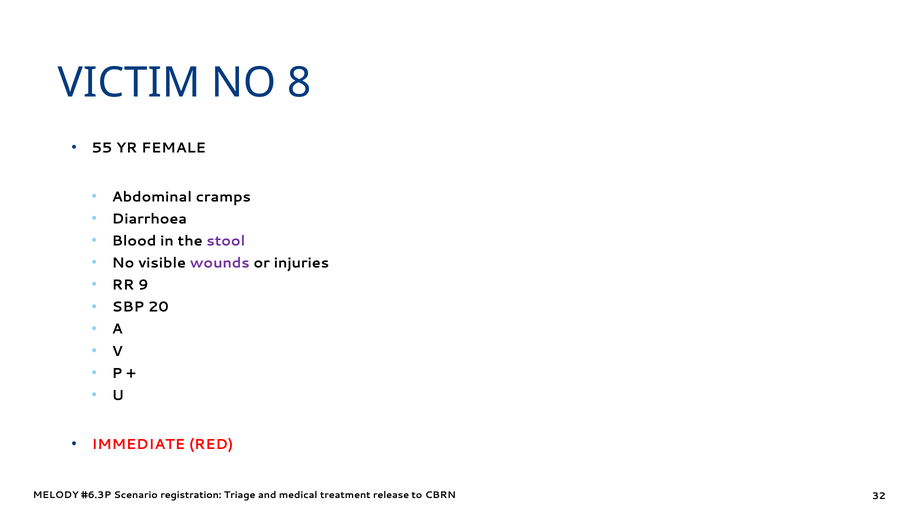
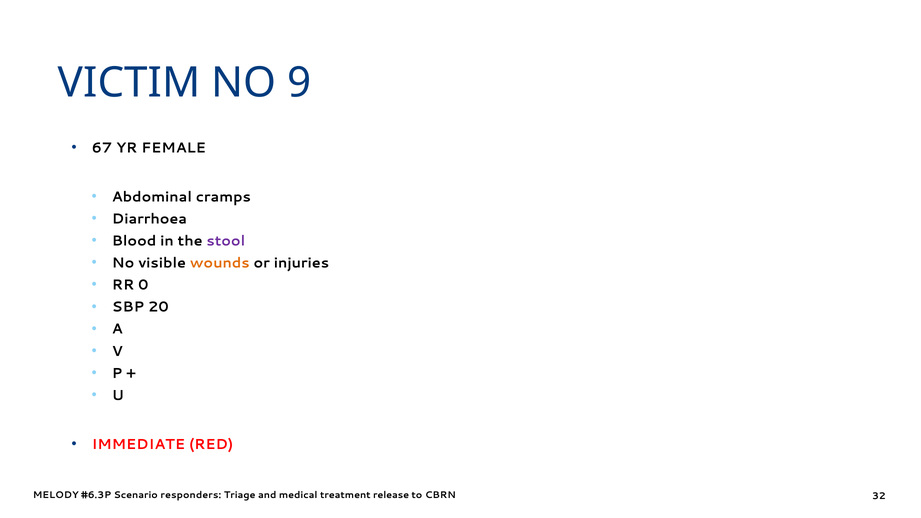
8: 8 -> 9
55: 55 -> 67
wounds colour: purple -> orange
9: 9 -> 0
registration: registration -> responders
